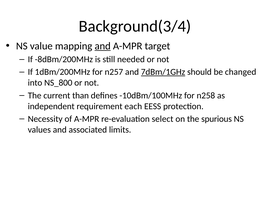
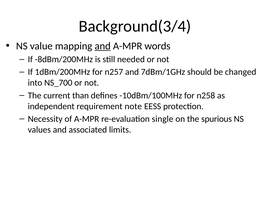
target: target -> words
7dBm/1GHz underline: present -> none
NS_800: NS_800 -> NS_700
each: each -> note
select: select -> single
